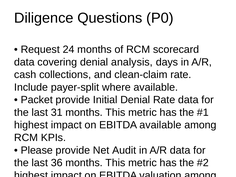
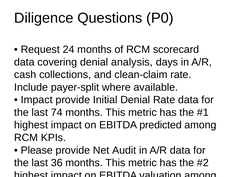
Packet at (37, 100): Packet -> Impact
31: 31 -> 74
EBITDA available: available -> predicted
